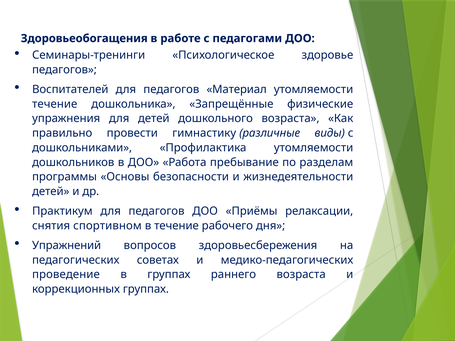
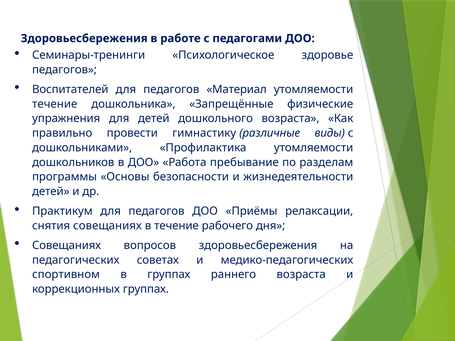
Здоровьеобогащения at (84, 38): Здоровьеобогащения -> Здоровьесбережения
снятия спортивном: спортивном -> совещаниях
Упражнений at (67, 246): Упражнений -> Совещаниях
проведение: проведение -> спортивном
